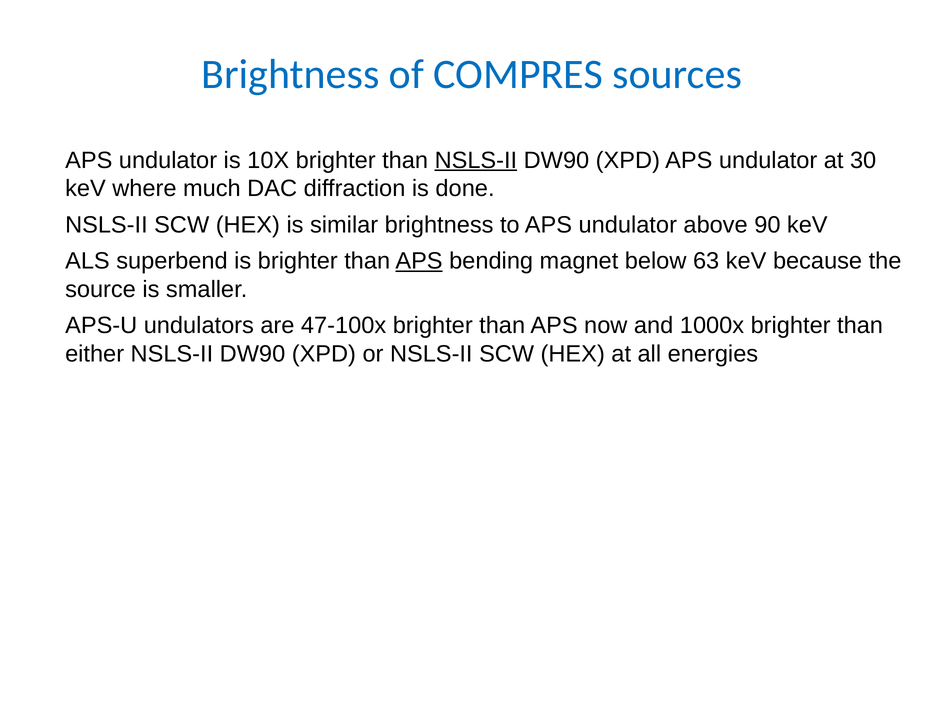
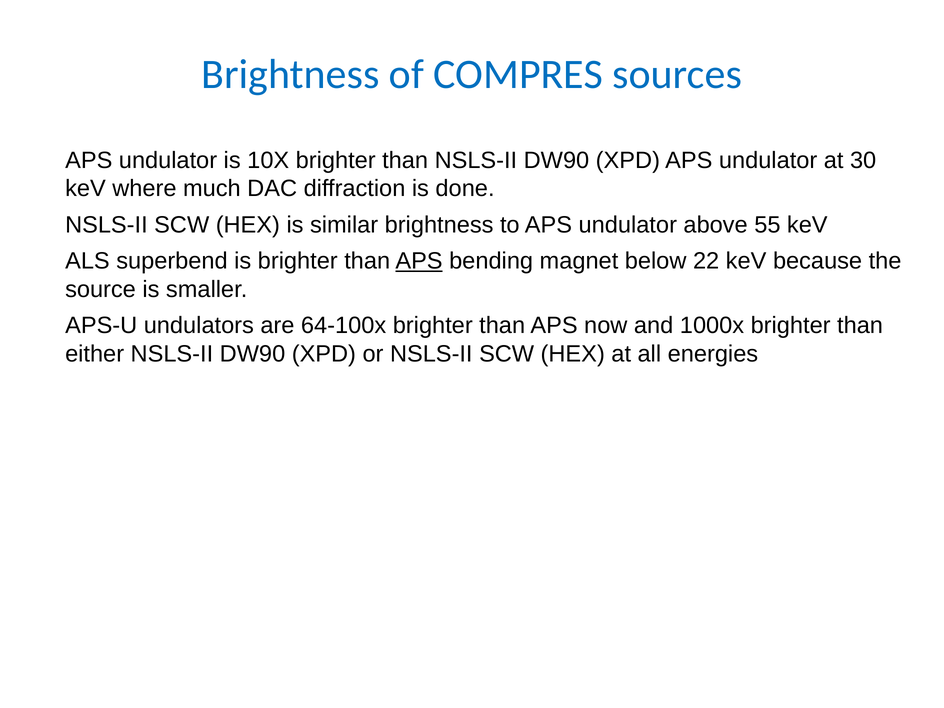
NSLS-II at (476, 160) underline: present -> none
90: 90 -> 55
63: 63 -> 22
47-100x: 47-100x -> 64-100x
